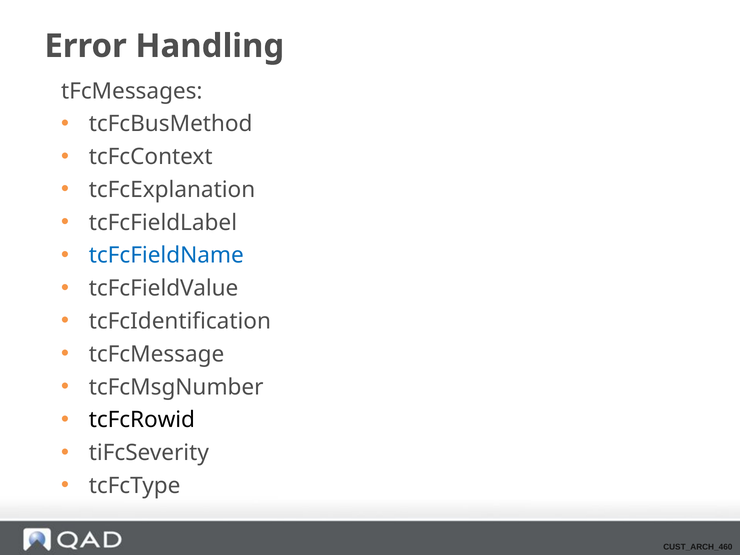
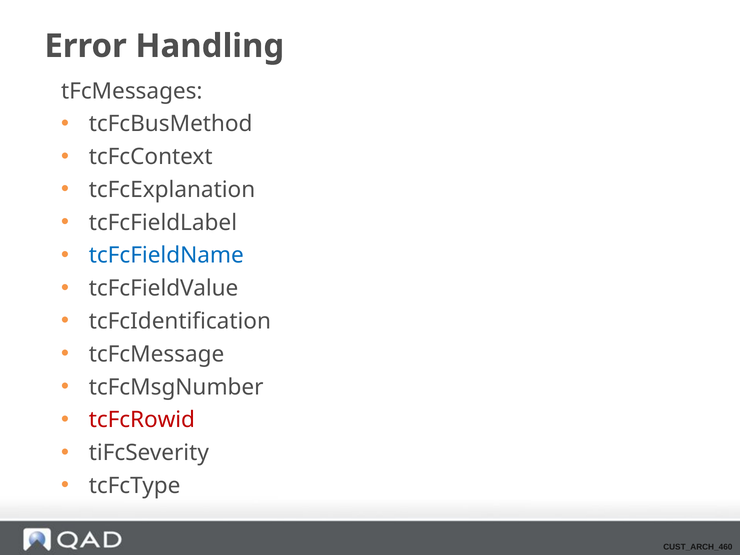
tcFcRowid colour: black -> red
